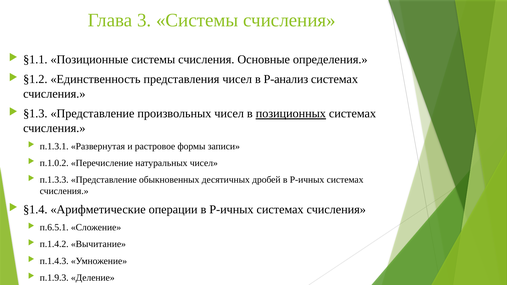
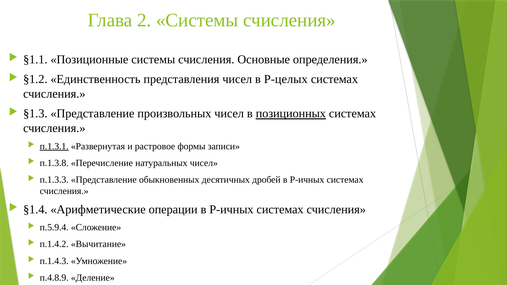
3: 3 -> 2
Р-анализ: Р-анализ -> Р-целых
п.1.3.1 underline: none -> present
п.1.0.2: п.1.0.2 -> п.1.3.8
п.6.5.1: п.6.5.1 -> п.5.9.4
п.1.9.3: п.1.9.3 -> п.4.8.9
